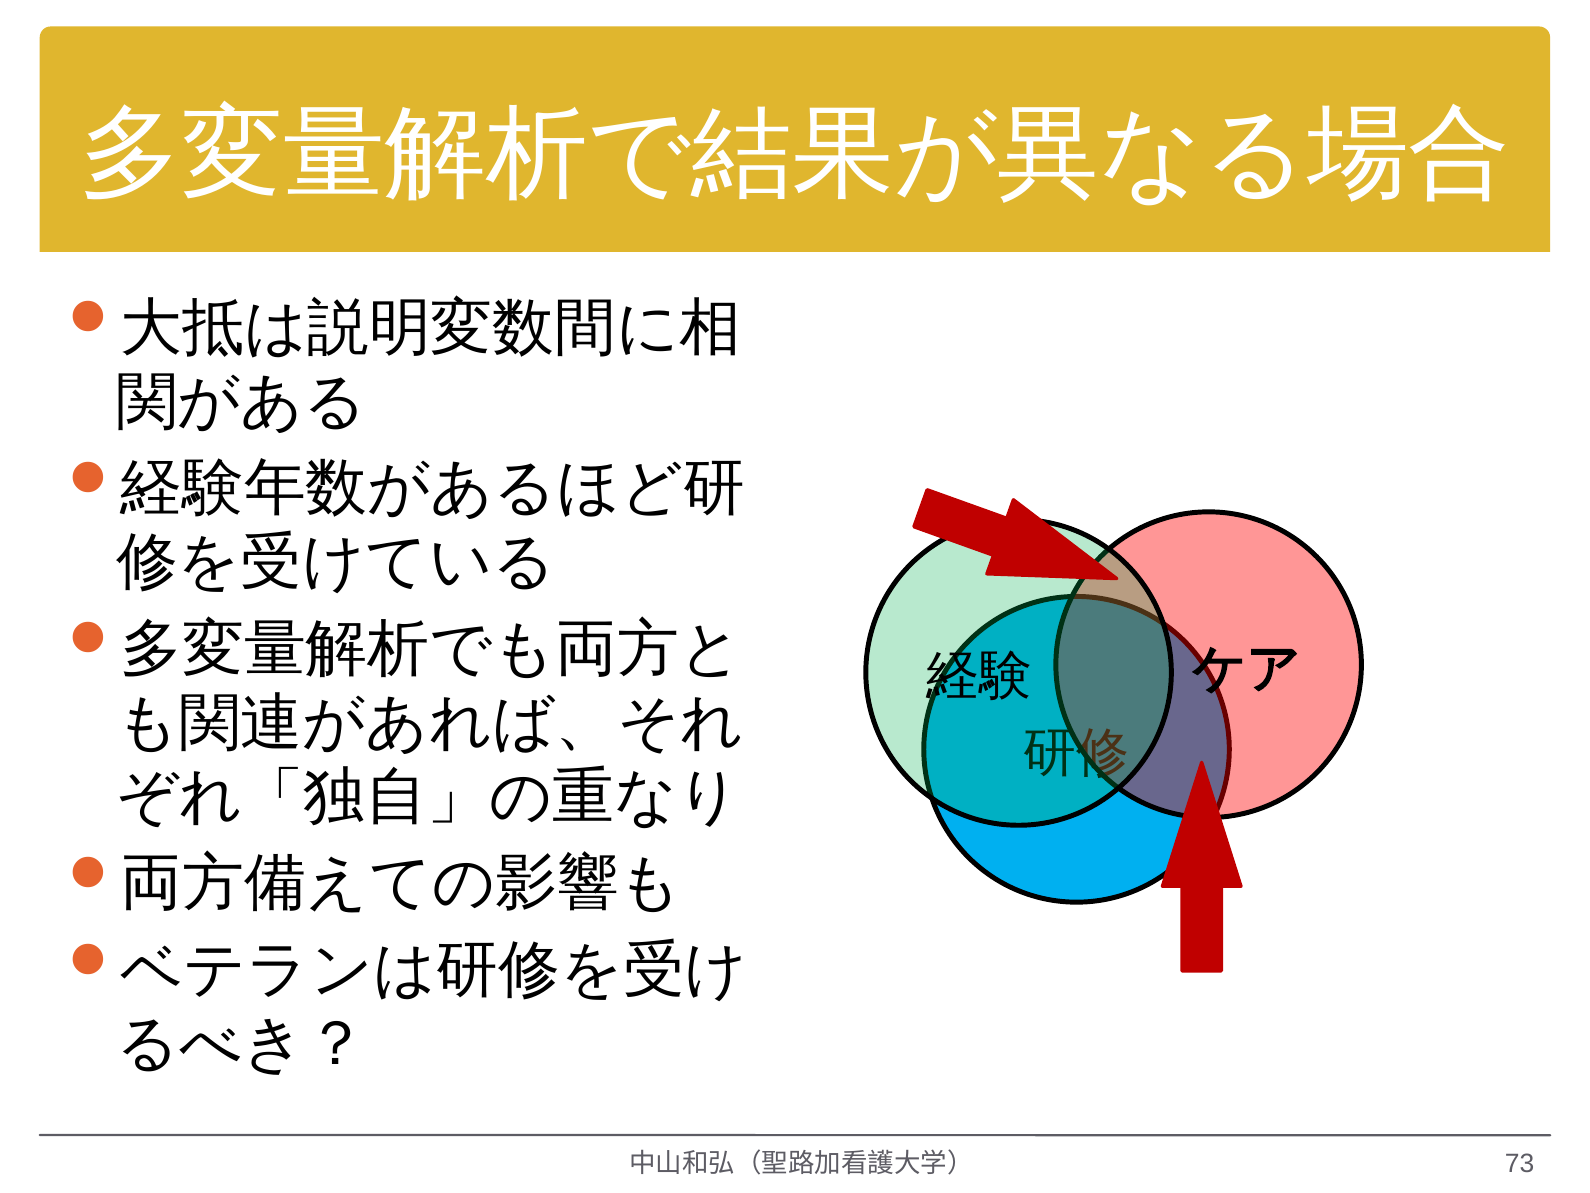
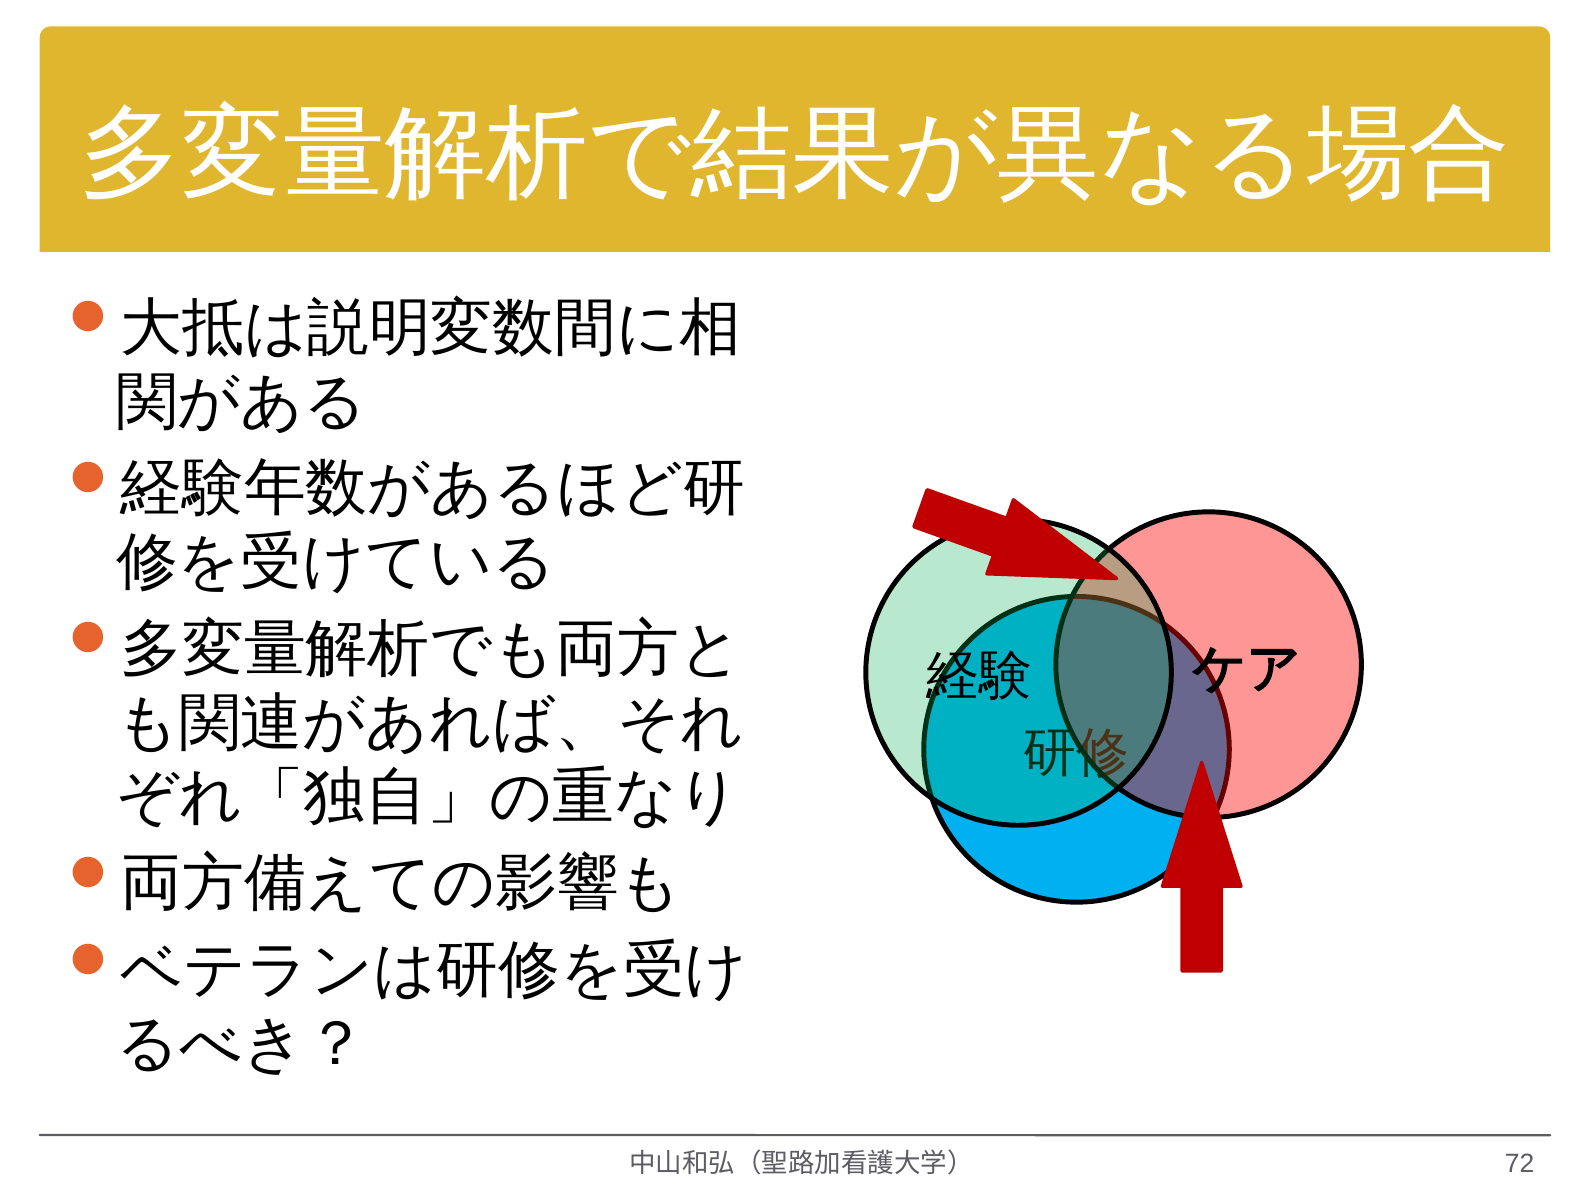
73: 73 -> 72
